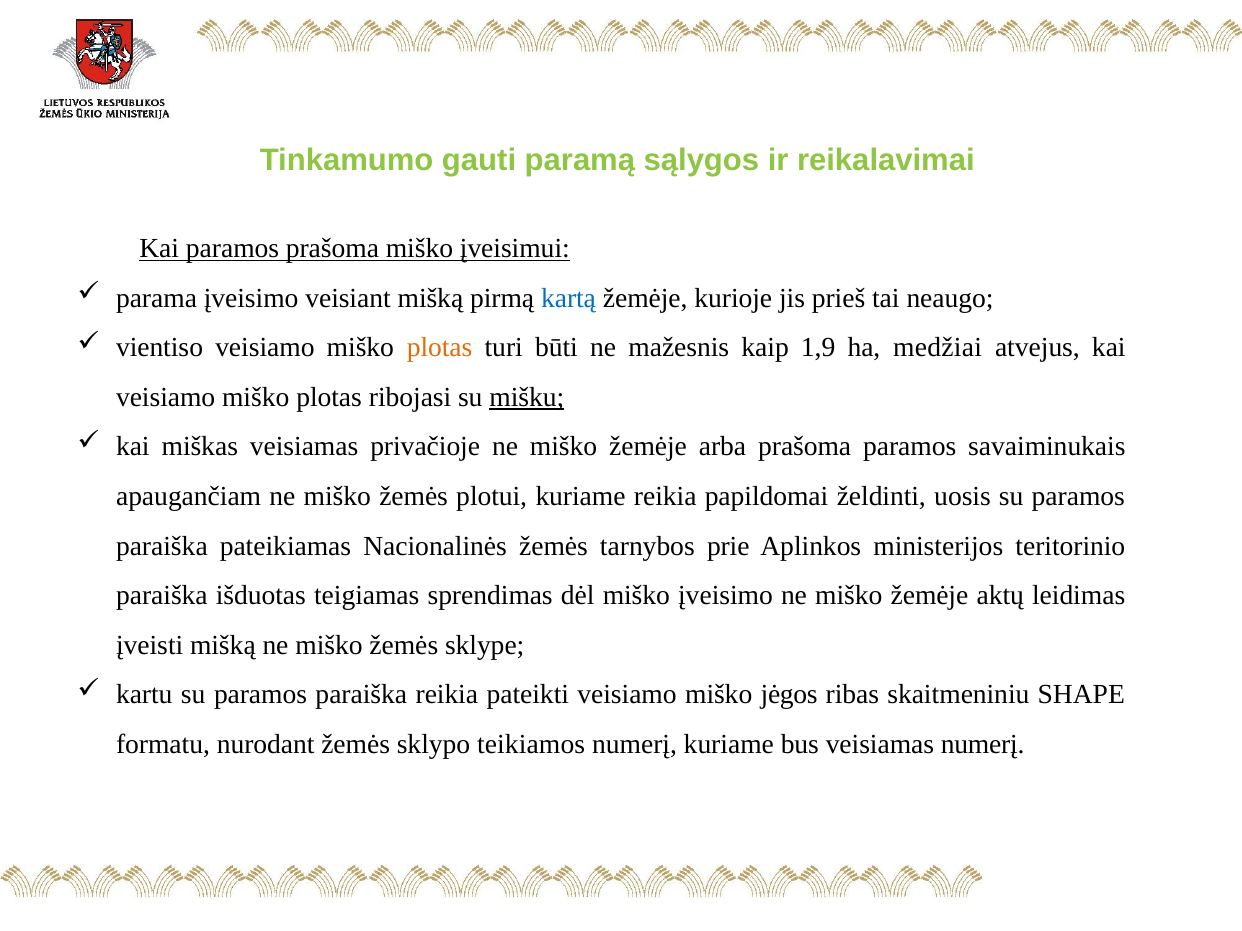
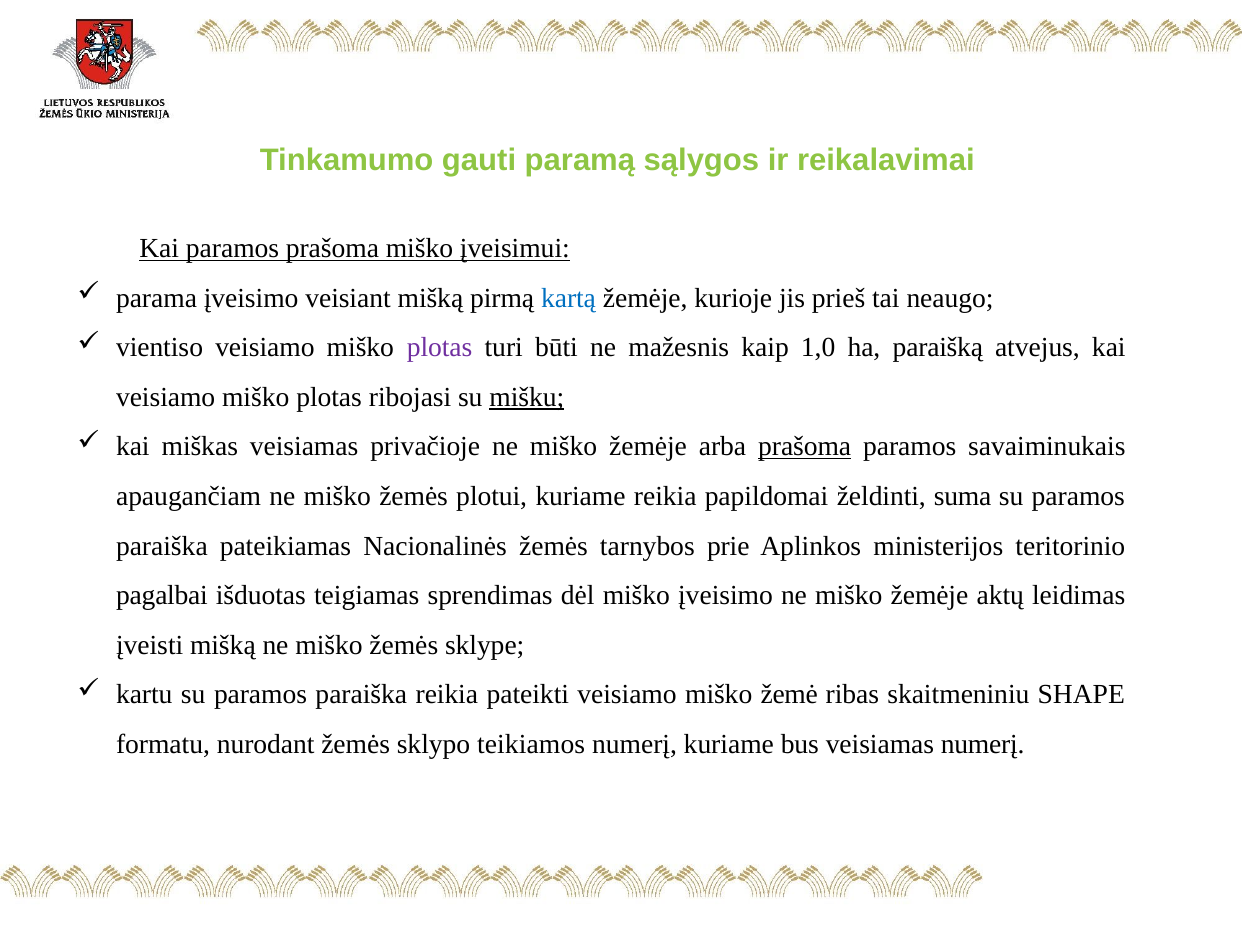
plotas at (440, 348) colour: orange -> purple
1,9: 1,9 -> 1,0
medžiai: medžiai -> paraišką
prašoma at (805, 447) underline: none -> present
uosis: uosis -> suma
paraiška at (162, 596): paraiška -> pagalbai
jėgos: jėgos -> žemė
